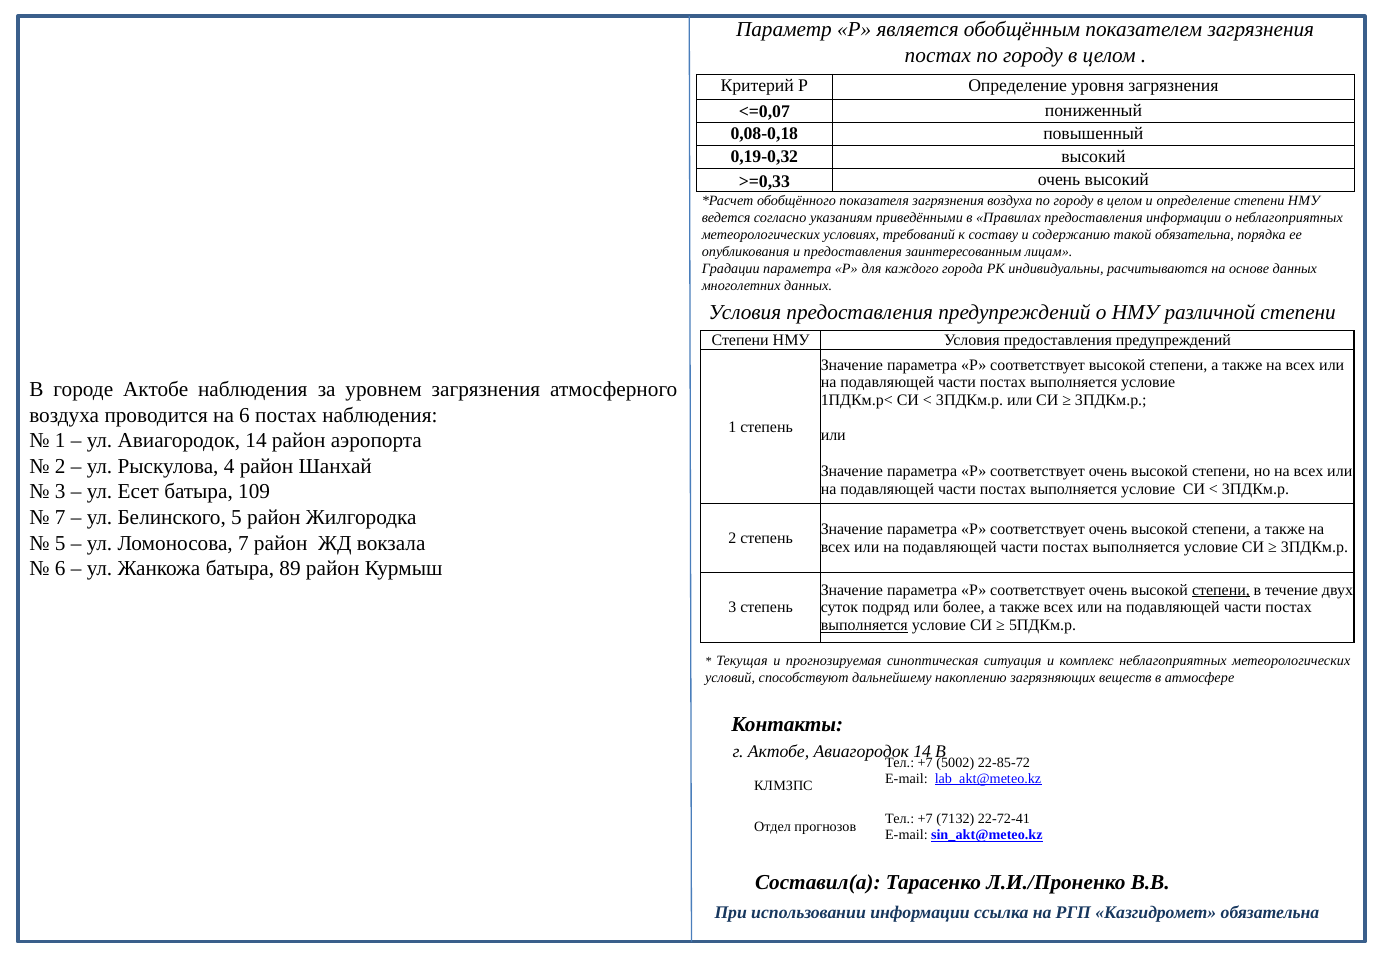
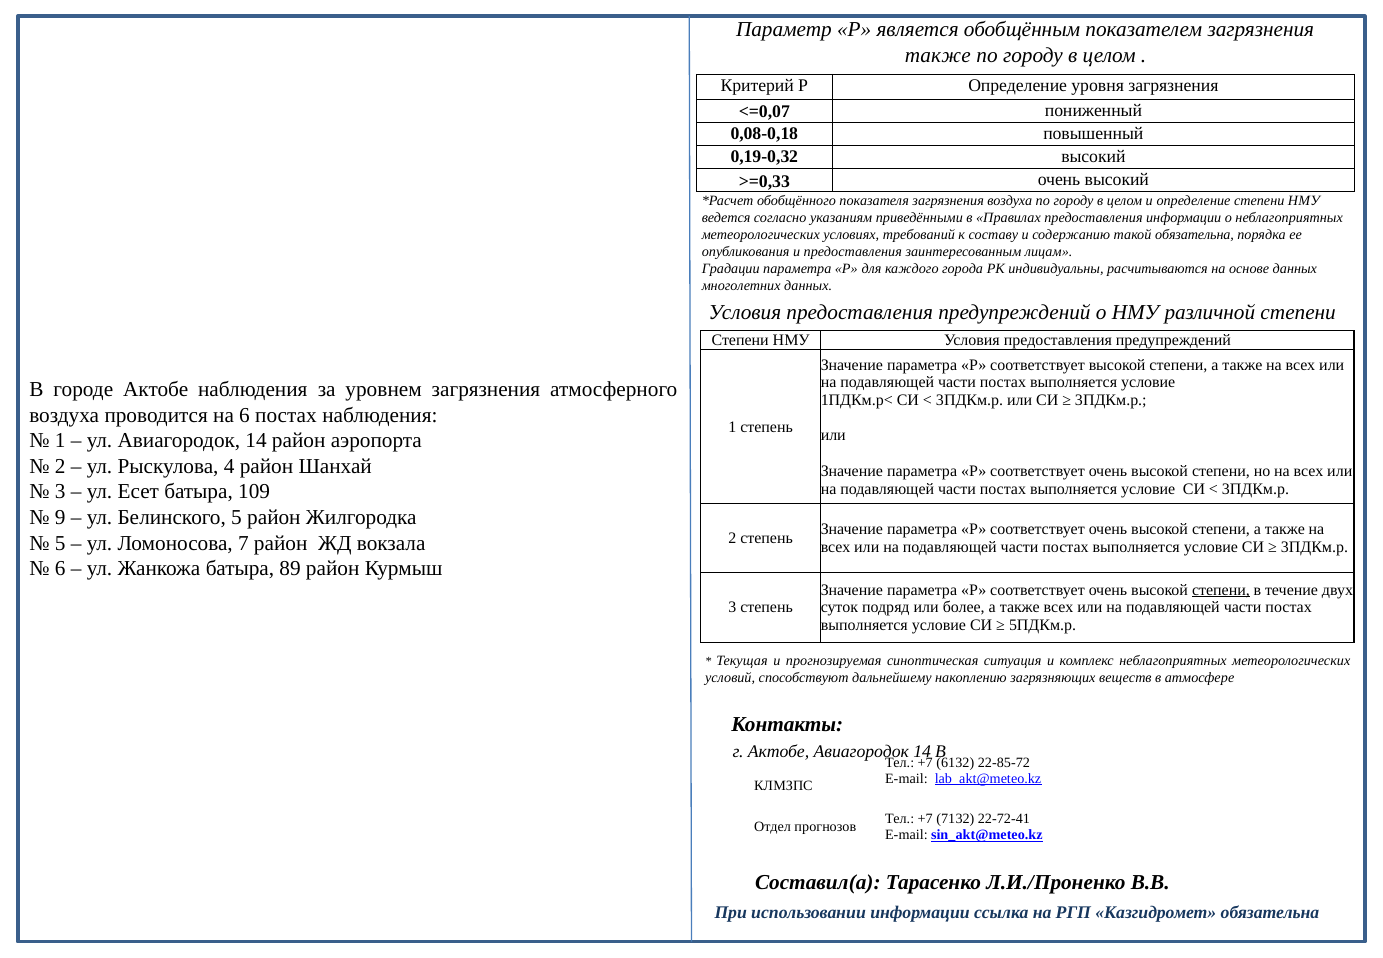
постах at (938, 55): постах -> также
7 at (60, 517): 7 -> 9
выполняется at (864, 625) underline: present -> none
5002: 5002 -> 6132
